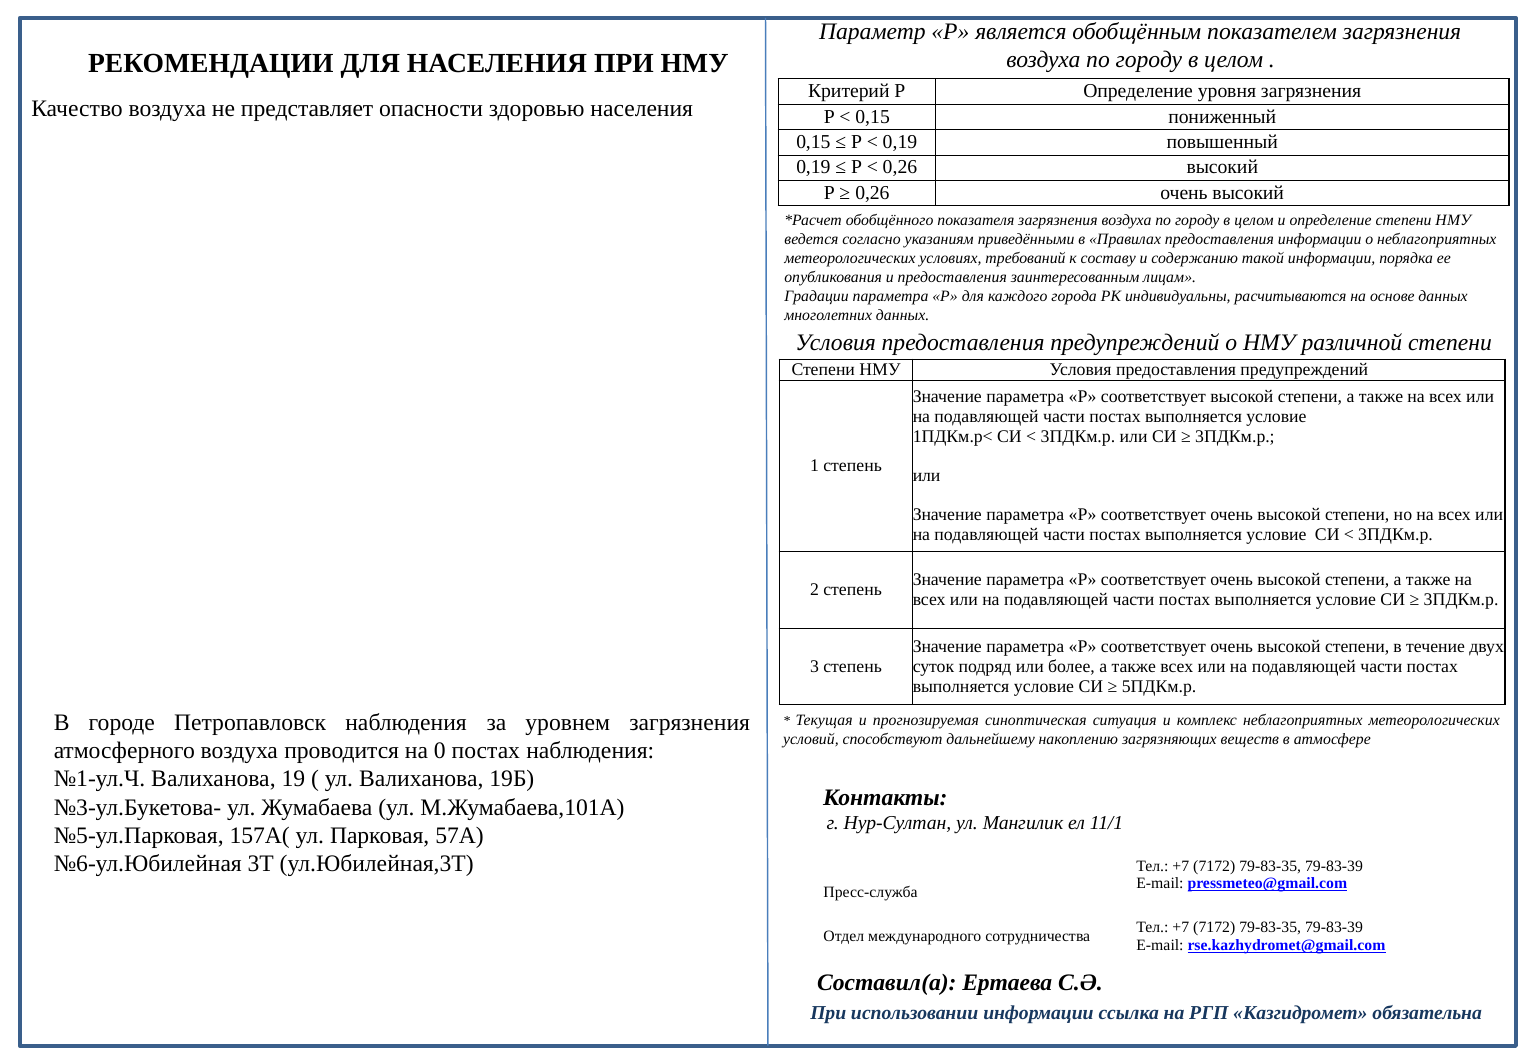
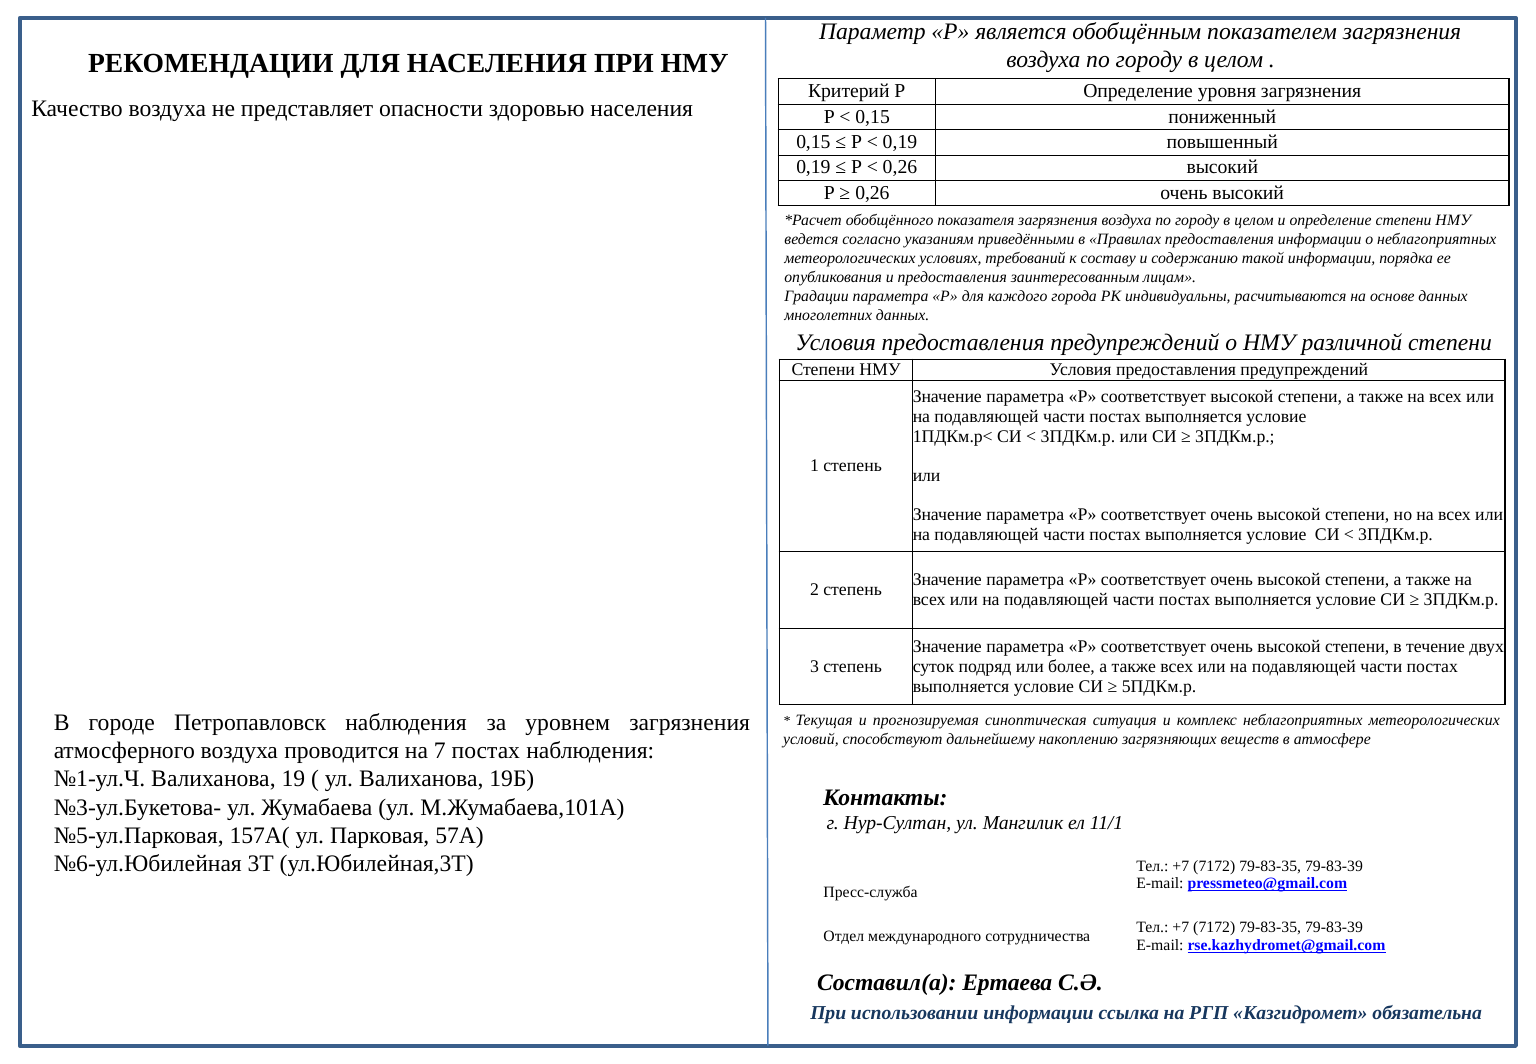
0: 0 -> 7
